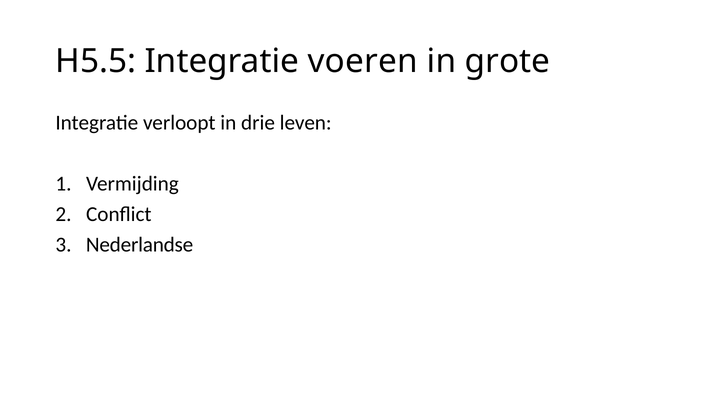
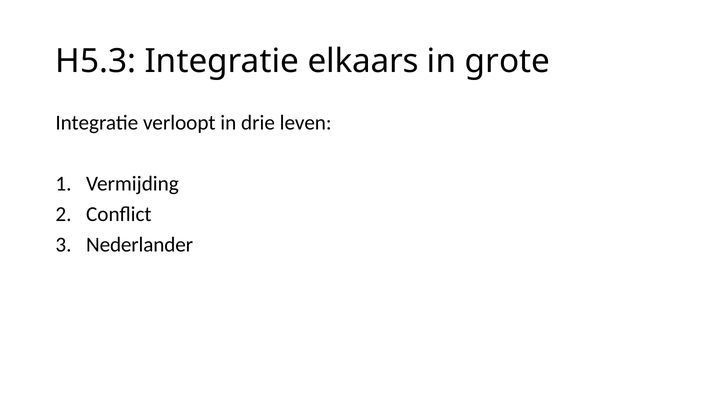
H5.5: H5.5 -> H5.3
voeren: voeren -> elkaars
Nederlandse: Nederlandse -> Nederlander
